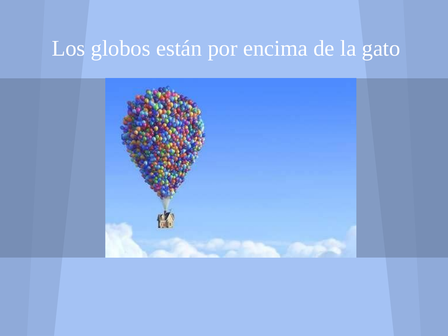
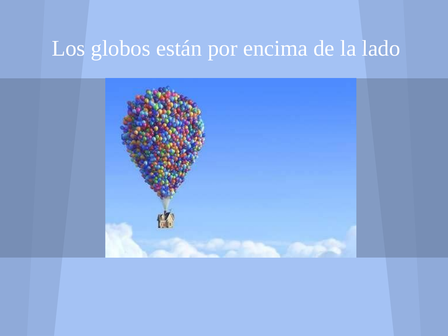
gato: gato -> lado
